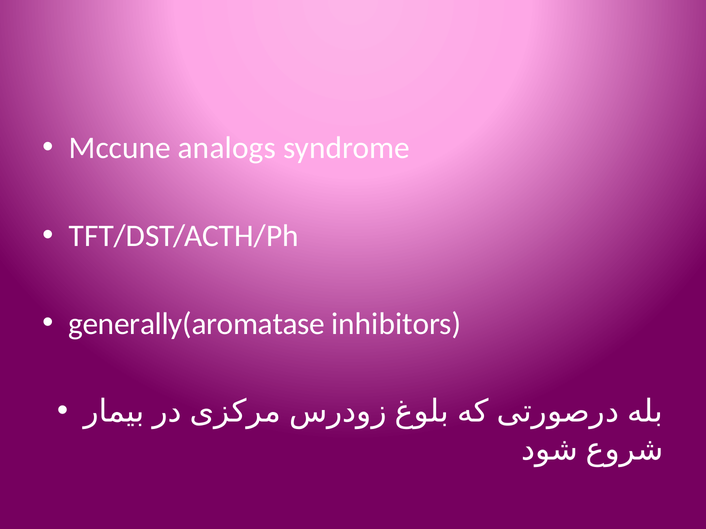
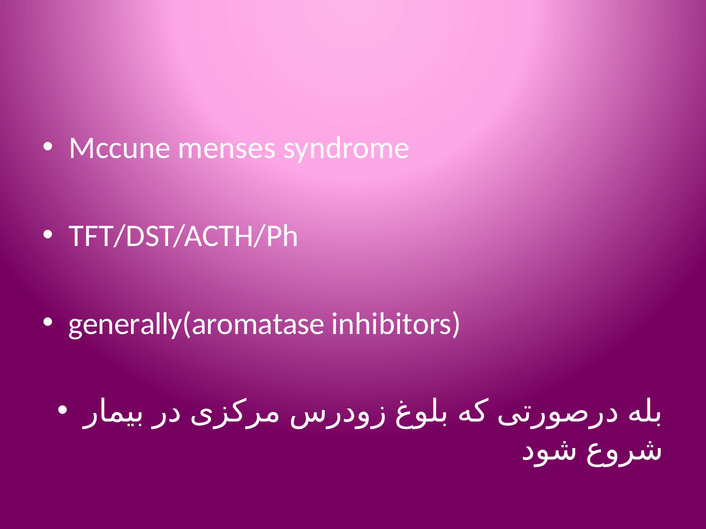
analogs: analogs -> menses
